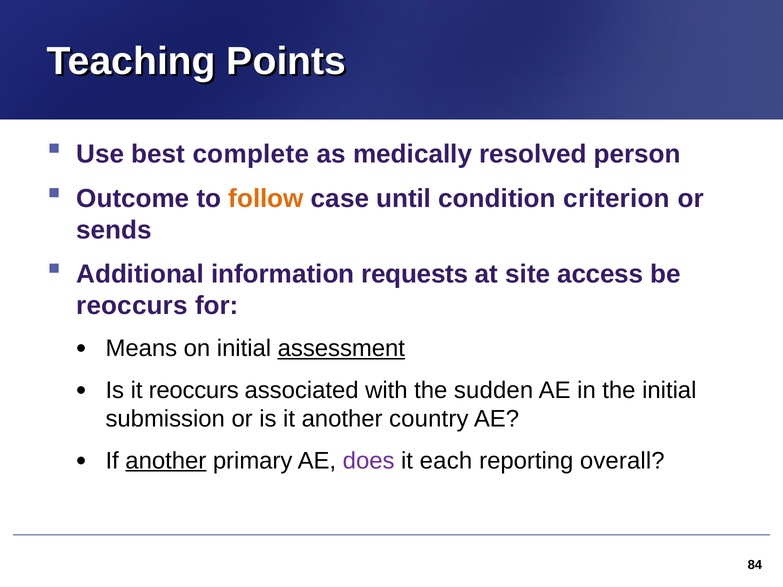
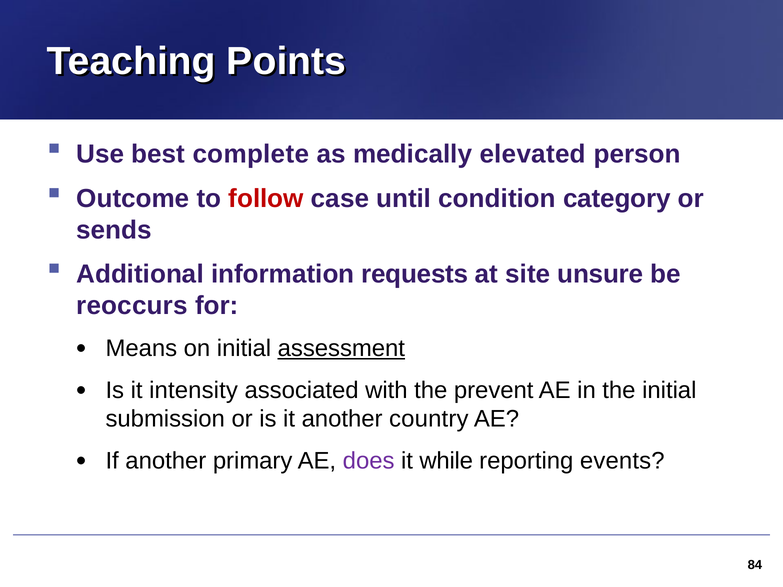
resolved: resolved -> elevated
follow colour: orange -> red
criterion: criterion -> category
access: access -> unsure
it reoccurs: reoccurs -> intensity
sudden: sudden -> prevent
another at (166, 461) underline: present -> none
each: each -> while
overall: overall -> events
